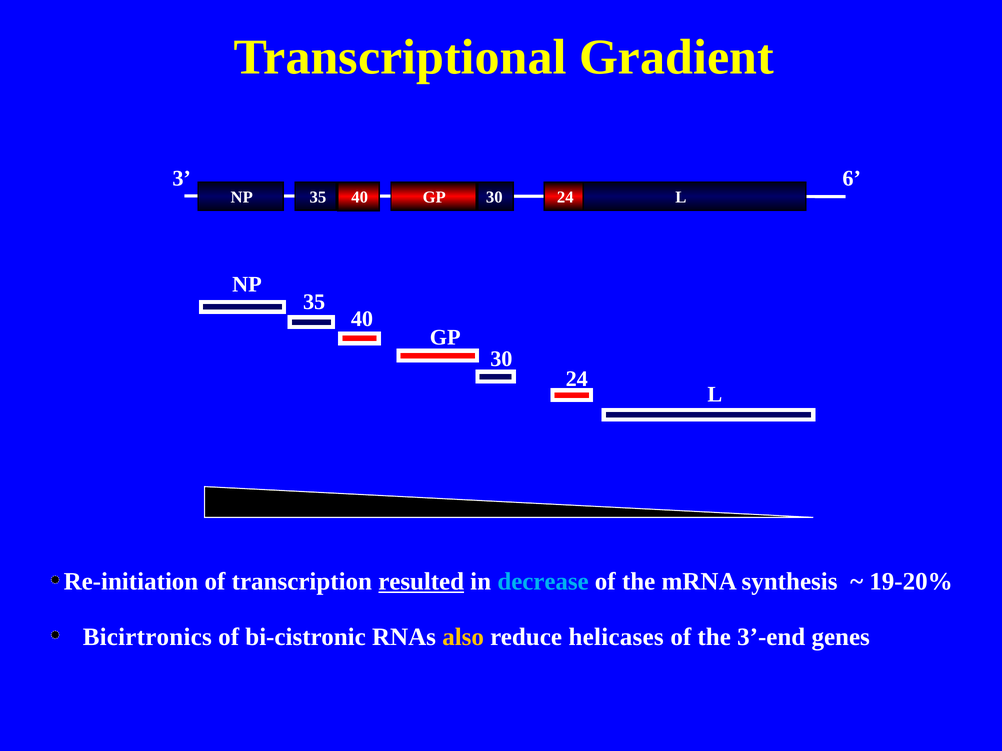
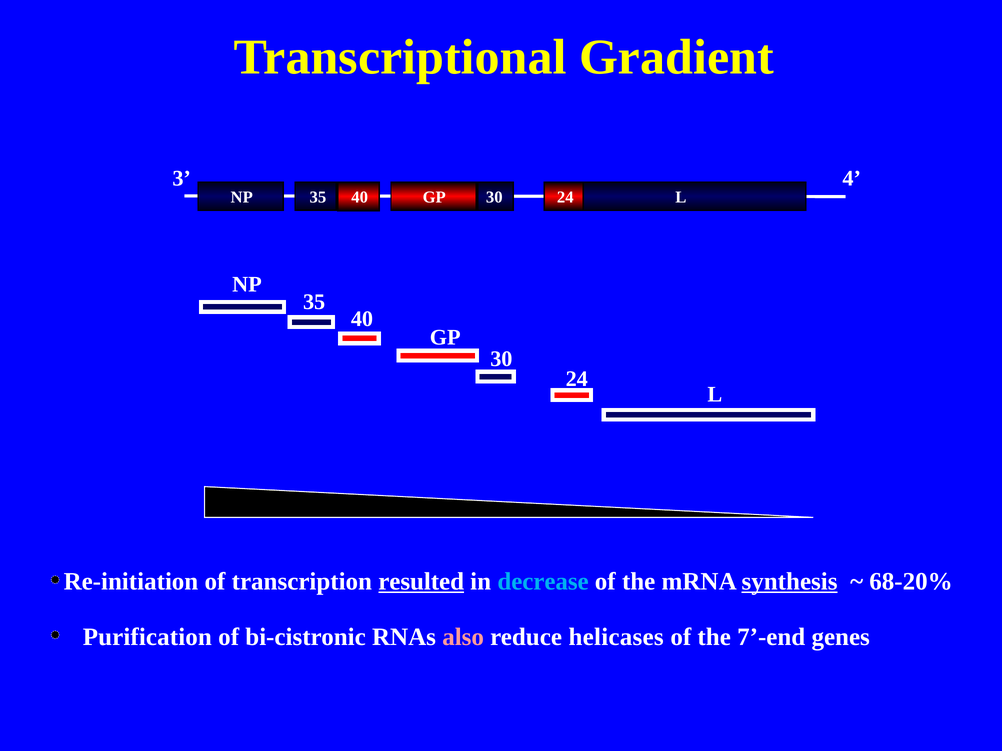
6: 6 -> 4
synthesis underline: none -> present
19-20%: 19-20% -> 68-20%
Bicirtronics: Bicirtronics -> Purification
also colour: yellow -> pink
3’-end: 3’-end -> 7’-end
